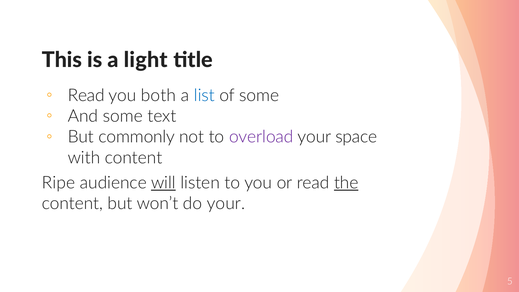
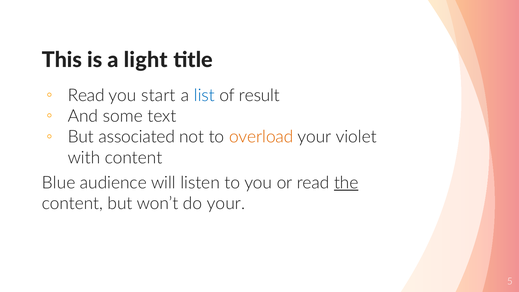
both: both -> start
of some: some -> result
commonly: commonly -> associated
overload colour: purple -> orange
space: space -> violet
Ripe: Ripe -> Blue
will underline: present -> none
